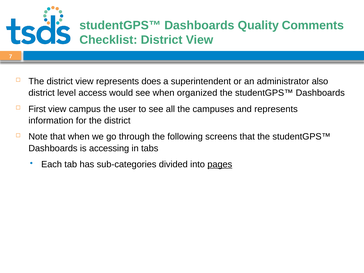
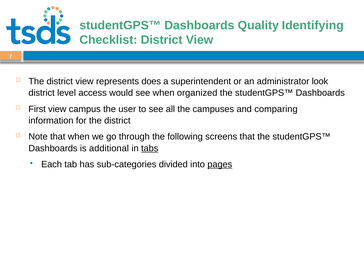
Comments: Comments -> Identifying
also: also -> look
and represents: represents -> comparing
accessing: accessing -> additional
tabs underline: none -> present
